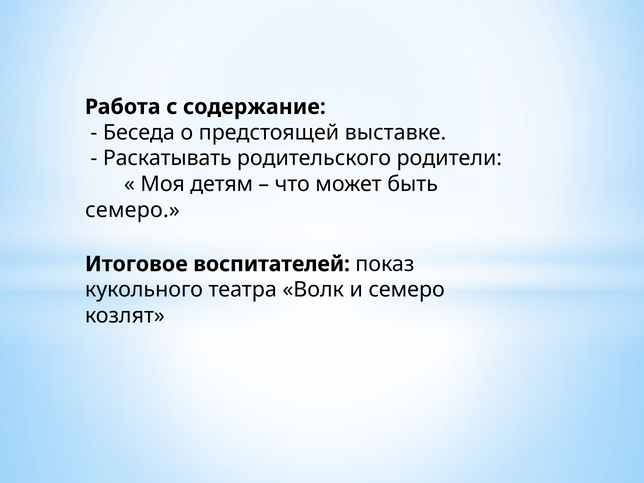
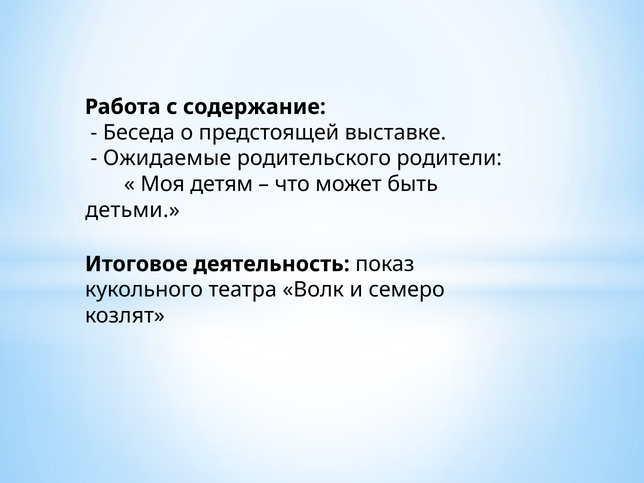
Раскатывать: Раскатывать -> Ожидаемые
семеро at (133, 210): семеро -> детьми
воспитателей: воспитателей -> деятельность
